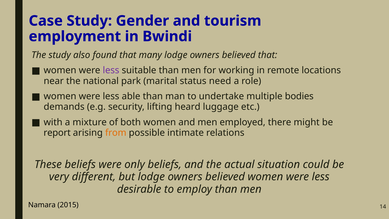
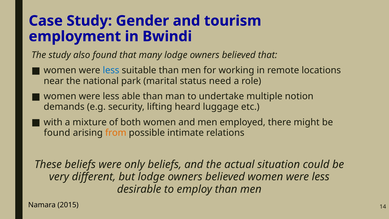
less at (111, 70) colour: purple -> blue
bodies: bodies -> notion
report at (57, 133): report -> found
